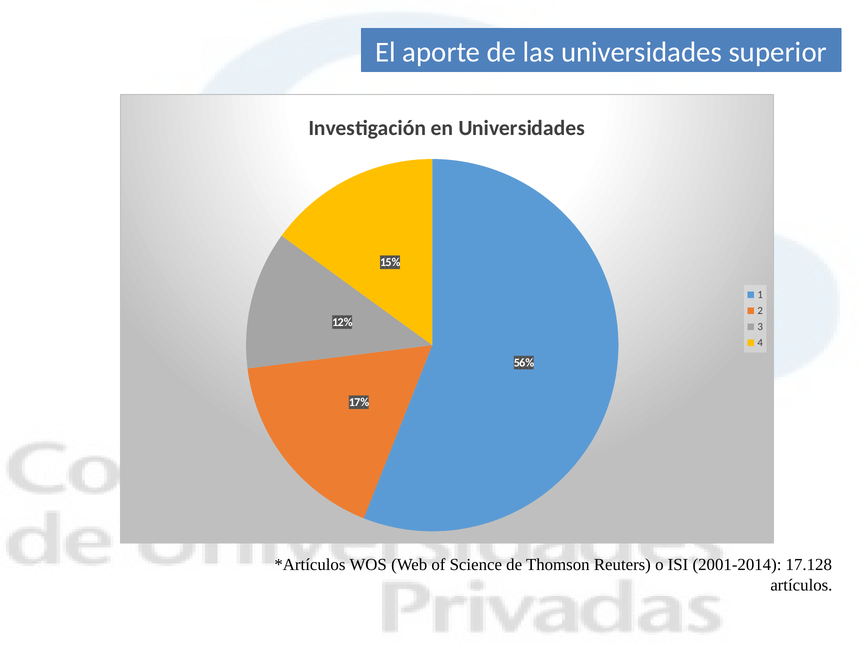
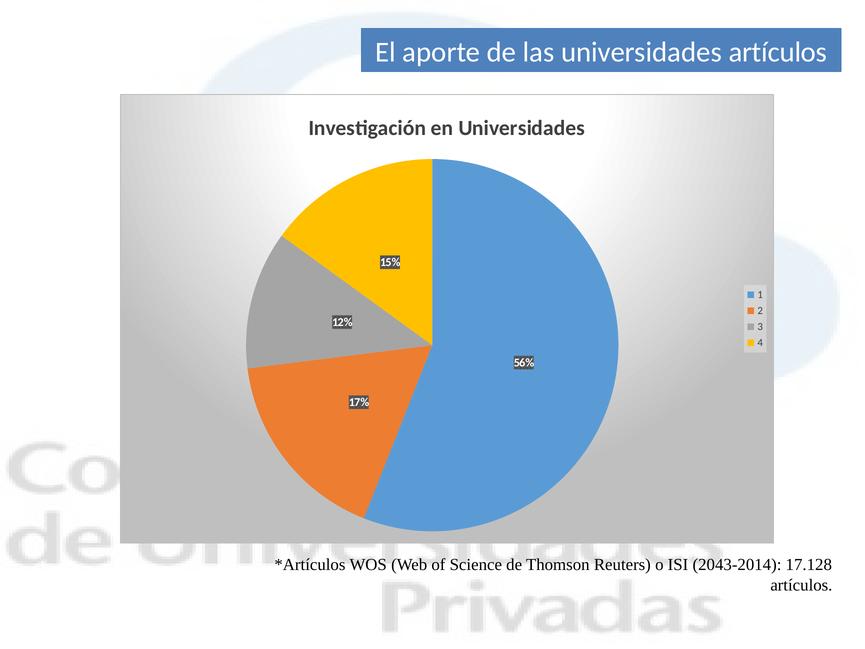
universidades superior: superior -> artículos
2001-2014: 2001-2014 -> 2043-2014
